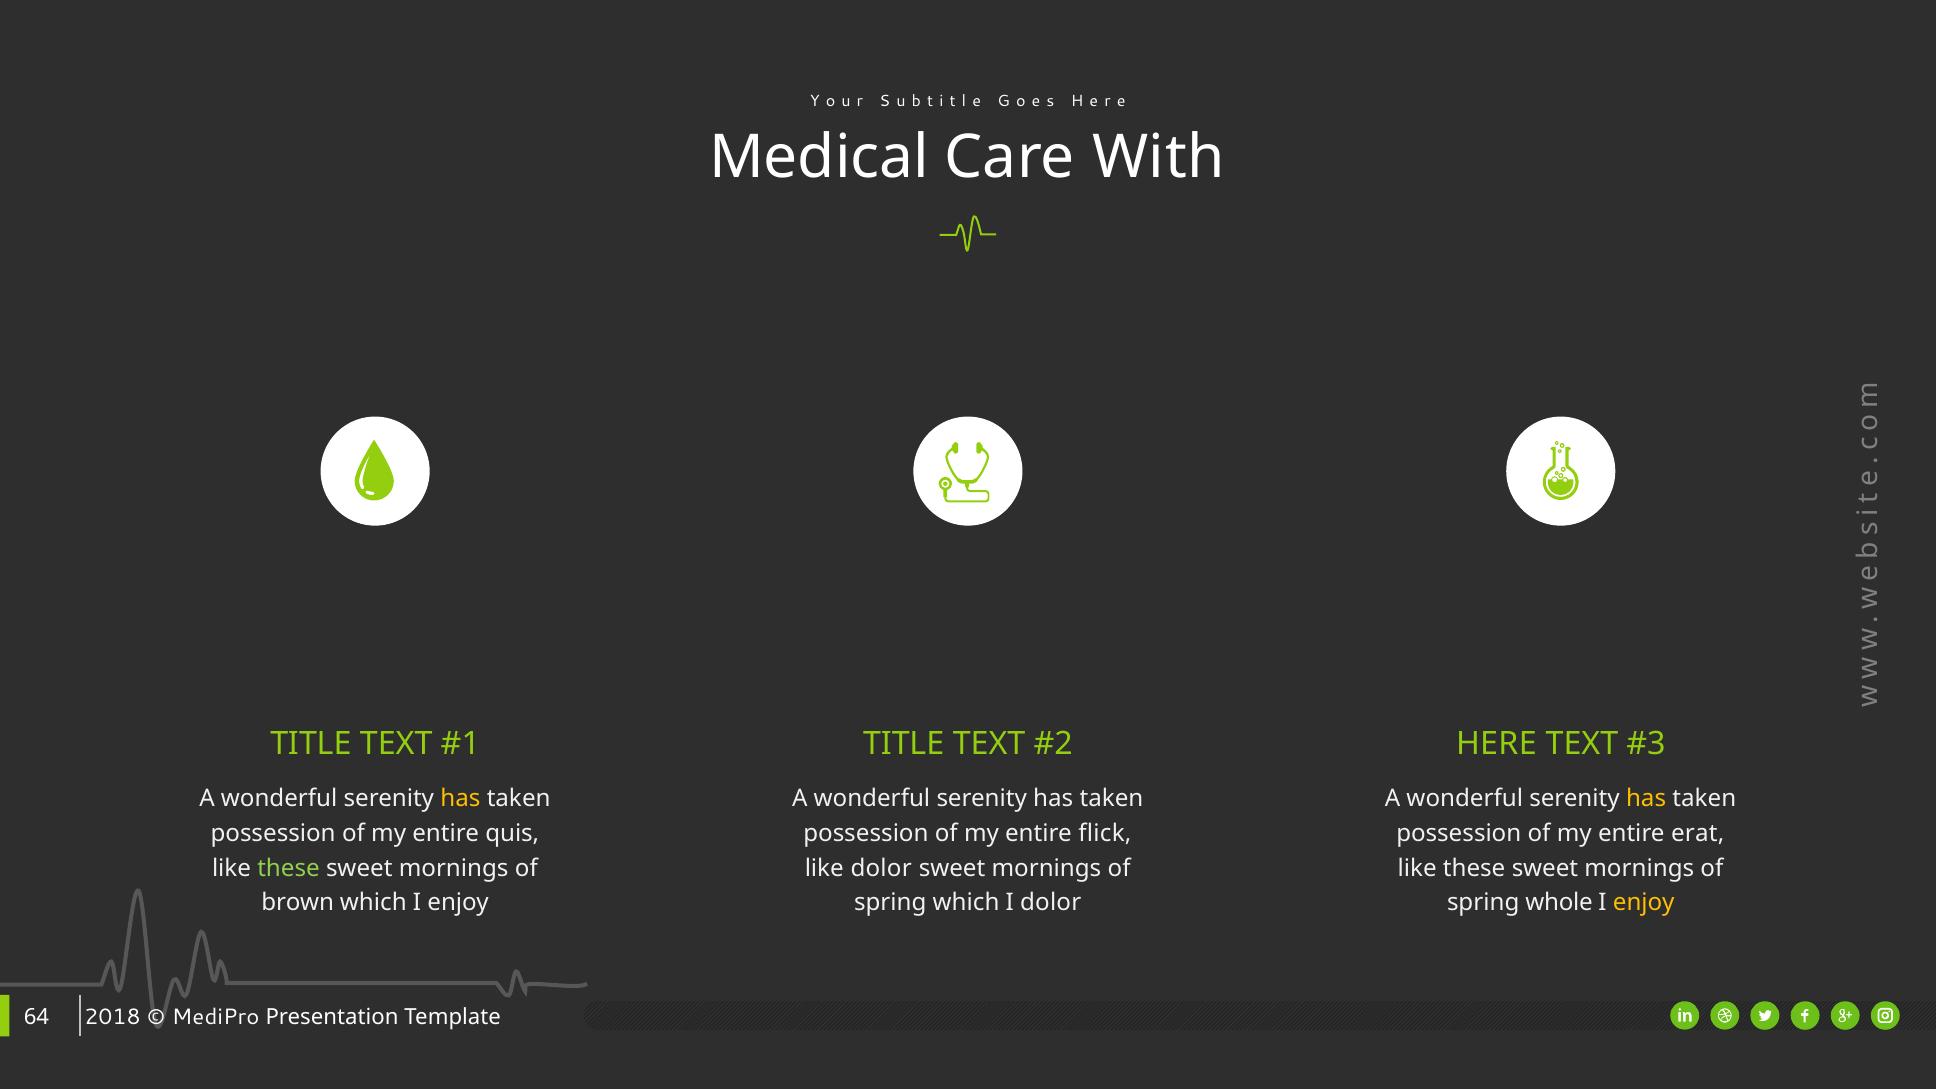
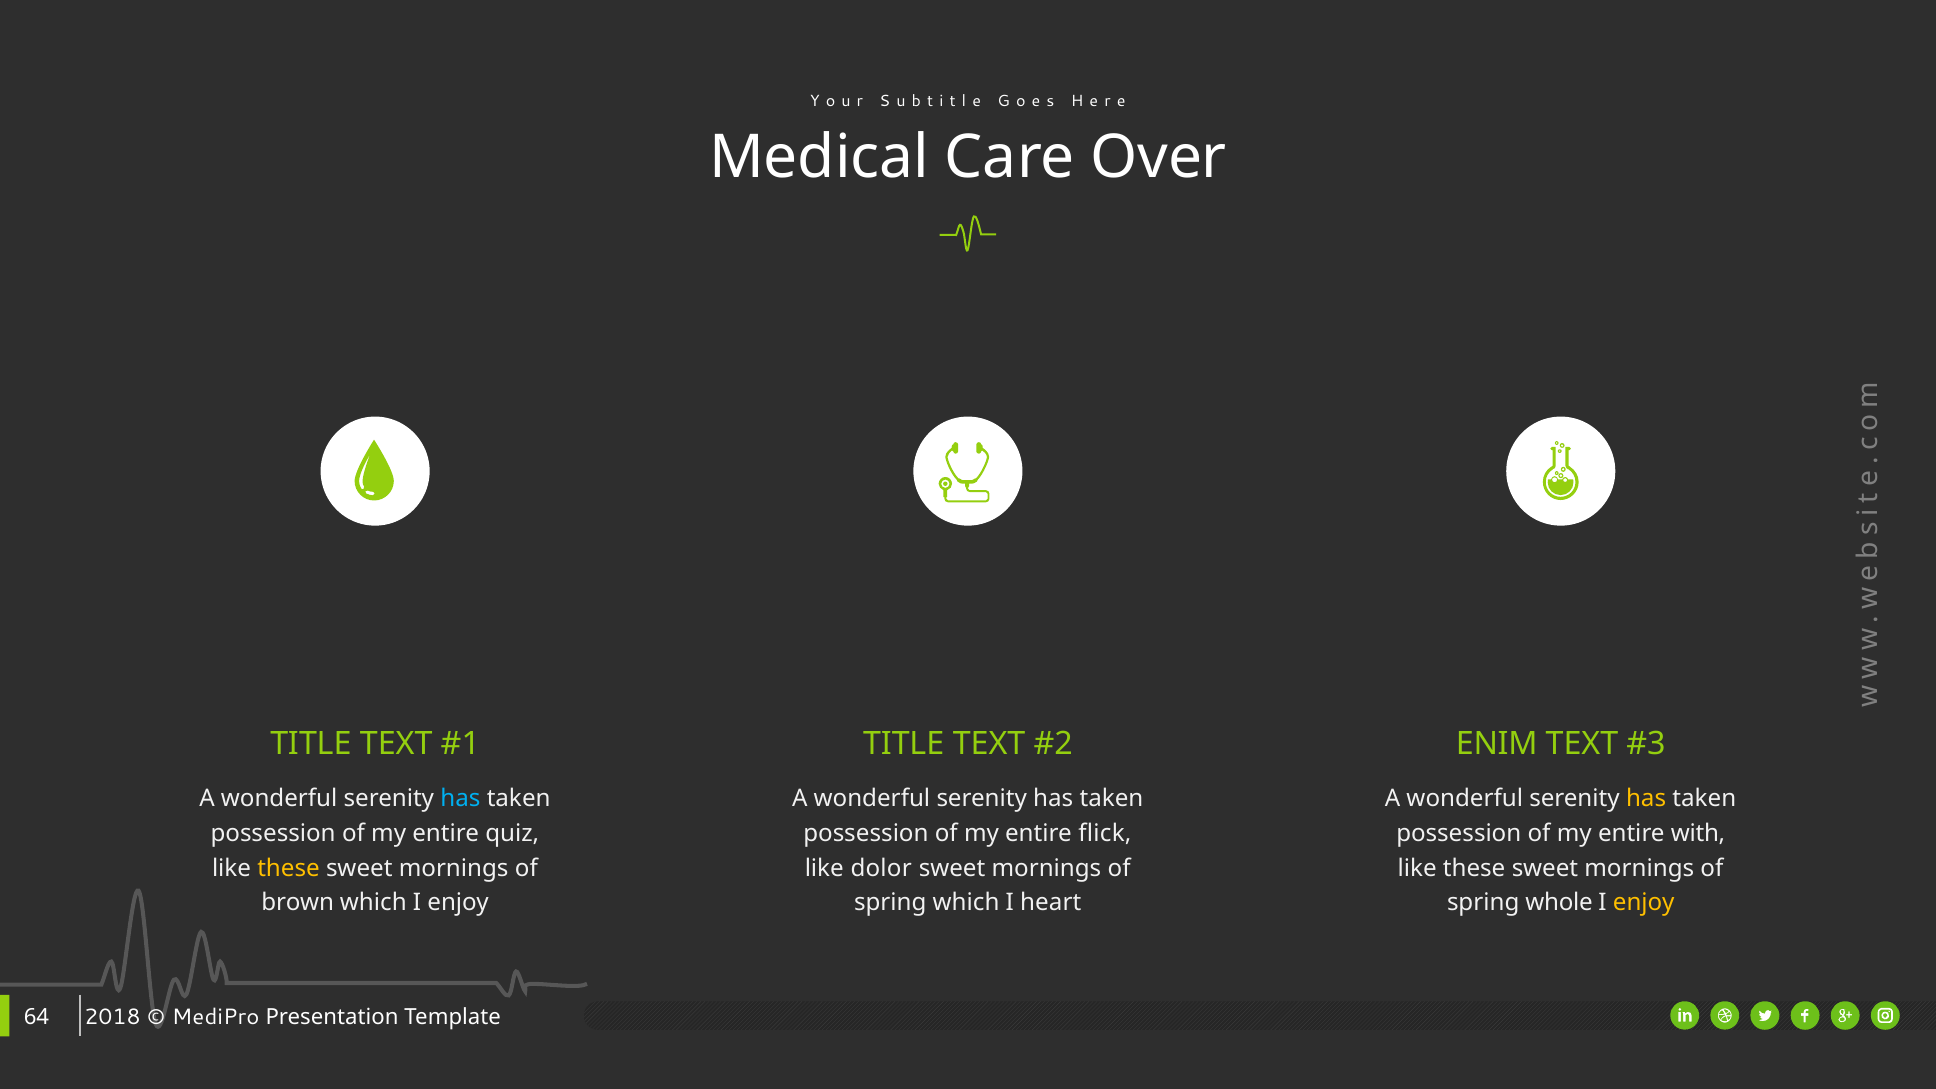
With: With -> Over
HERE: HERE -> ENIM
has at (460, 798) colour: yellow -> light blue
quis: quis -> quiz
erat: erat -> with
these at (289, 868) colour: light green -> yellow
I dolor: dolor -> heart
